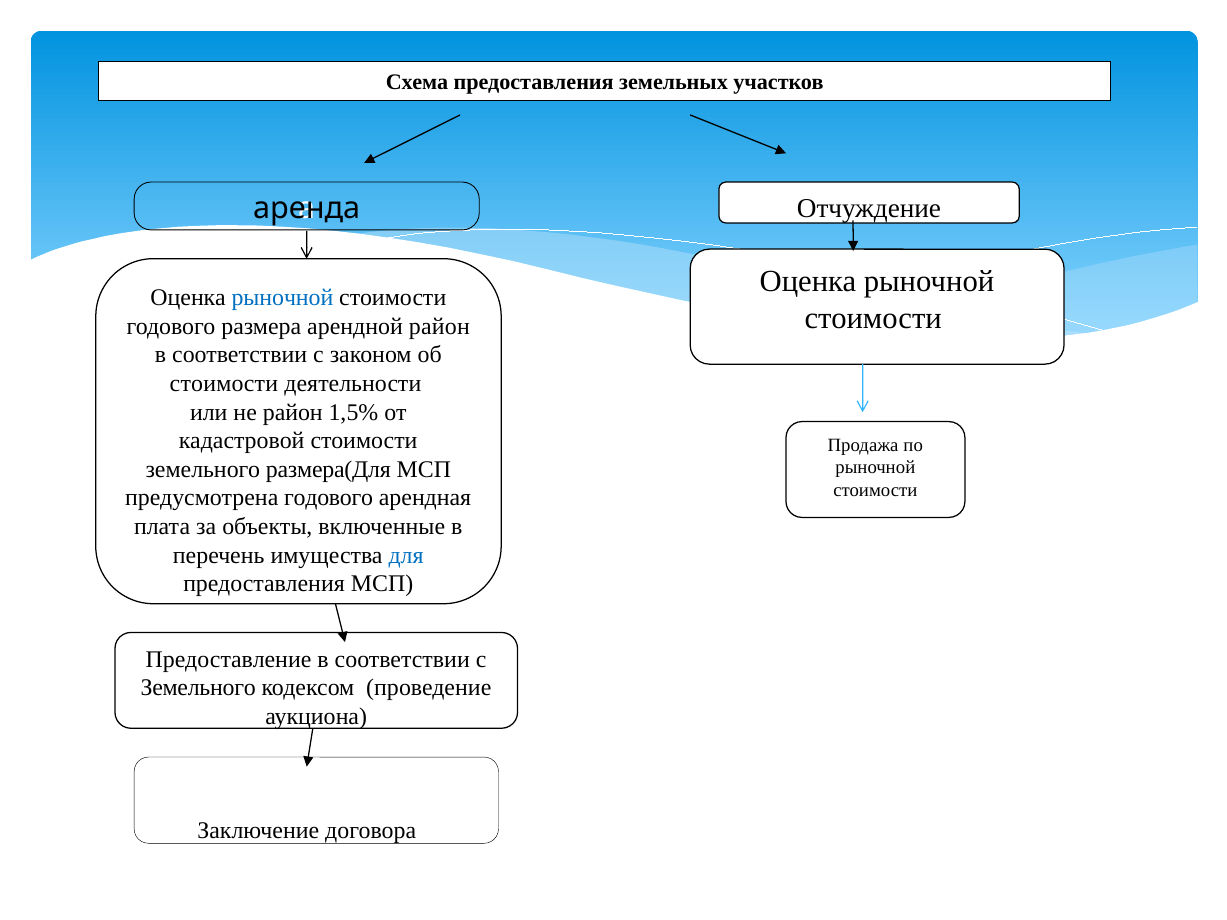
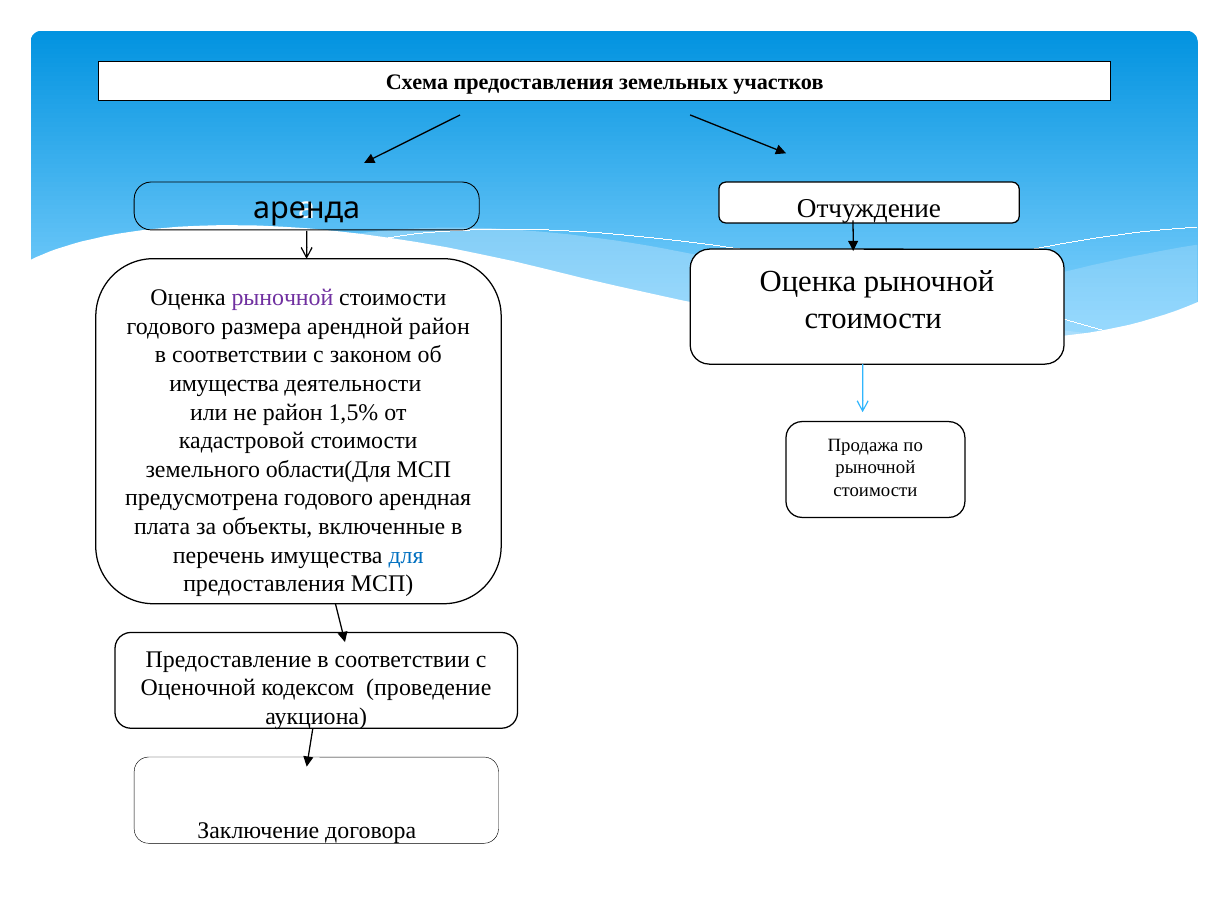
рыночной at (282, 298) colour: blue -> purple
стоимости at (224, 384): стоимости -> имущества
размера(Для: размера(Для -> области(Для
Земельного at (198, 688): Земельного -> Оценочной
